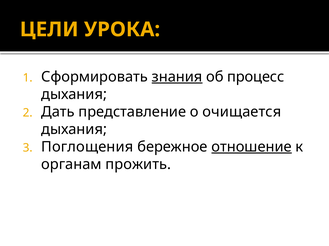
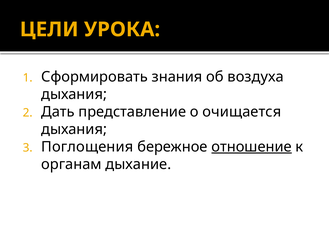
знания underline: present -> none
процесс: процесс -> воздуха
прожить: прожить -> дыхание
